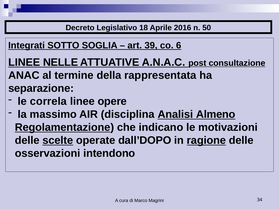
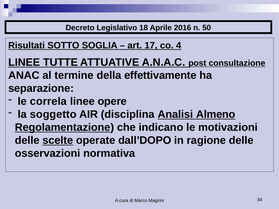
Integrati: Integrati -> Risultati
39: 39 -> 17
6: 6 -> 4
NELLE: NELLE -> TUTTE
rappresentata: rappresentata -> effettivamente
massimo: massimo -> soggetto
ragione underline: present -> none
intendono: intendono -> normativa
